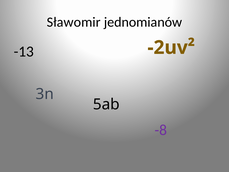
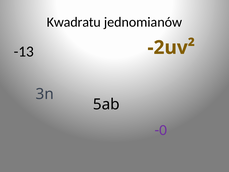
Sławomir: Sławomir -> Kwadratu
-8: -8 -> -0
